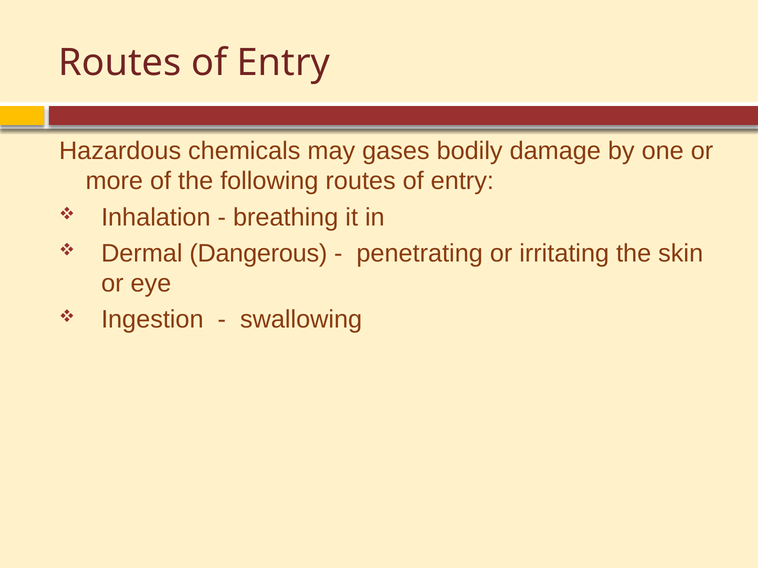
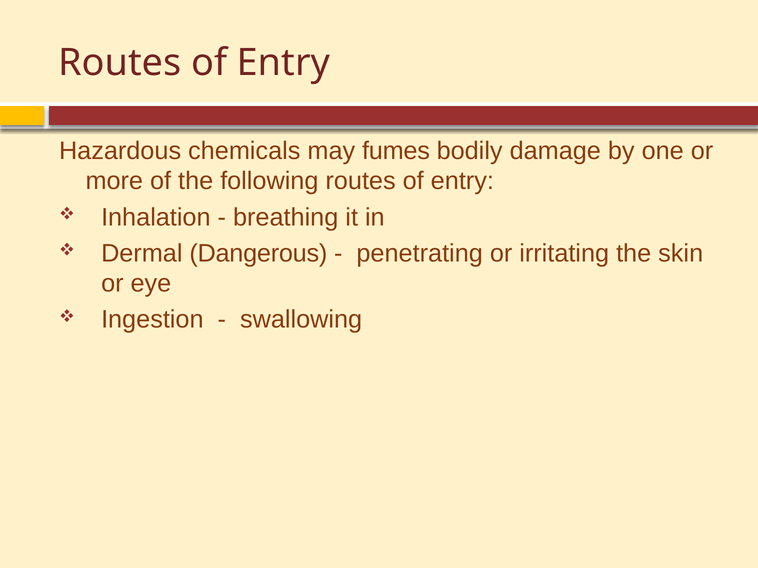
gases: gases -> fumes
